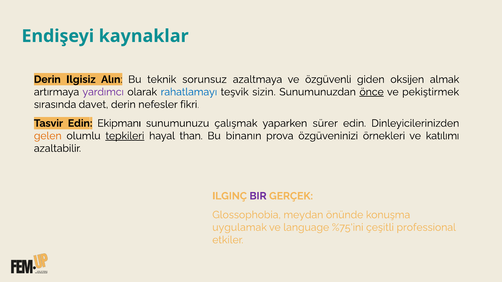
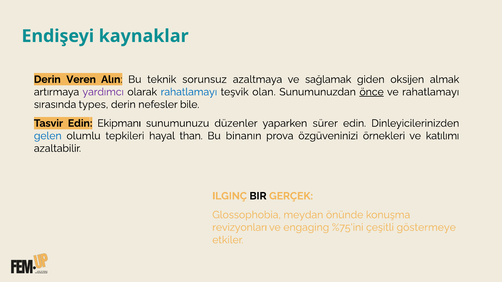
Ilgisiz: Ilgisiz -> Veren
özgüvenli: özgüvenli -> sağlamak
sizin: sizin -> olan
ve pekiştirmek: pekiştirmek -> rahatlamayı
davet: davet -> types
fikri: fikri -> bile
çalışmak: çalışmak -> düzenler
gelen colour: orange -> blue
tepkileri underline: present -> none
BIR colour: purple -> black
uygulamak: uygulamak -> revizyonları
language: language -> engaging
professional: professional -> göstermeye
